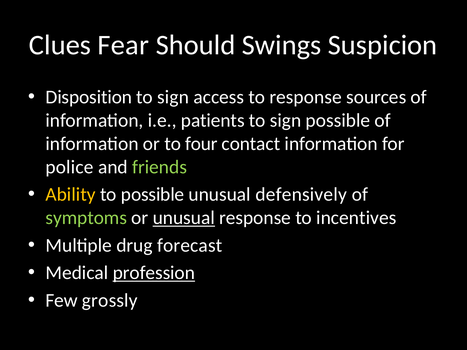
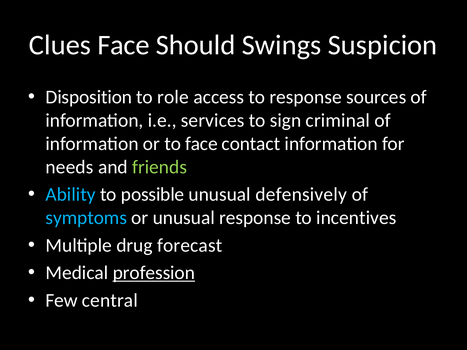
Clues Fear: Fear -> Face
sign at (173, 97): sign -> role
patients: patients -> services
sign possible: possible -> criminal
to four: four -> face
police: police -> needs
Ability colour: yellow -> light blue
symptoms colour: light green -> light blue
unusual at (184, 218) underline: present -> none
grossly: grossly -> central
